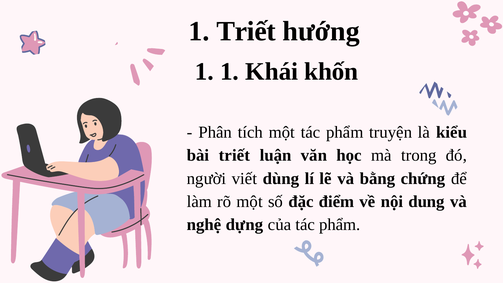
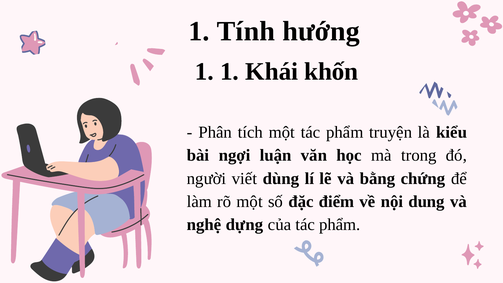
1 Triết: Triết -> Tính
bài triết: triết -> ngợi
